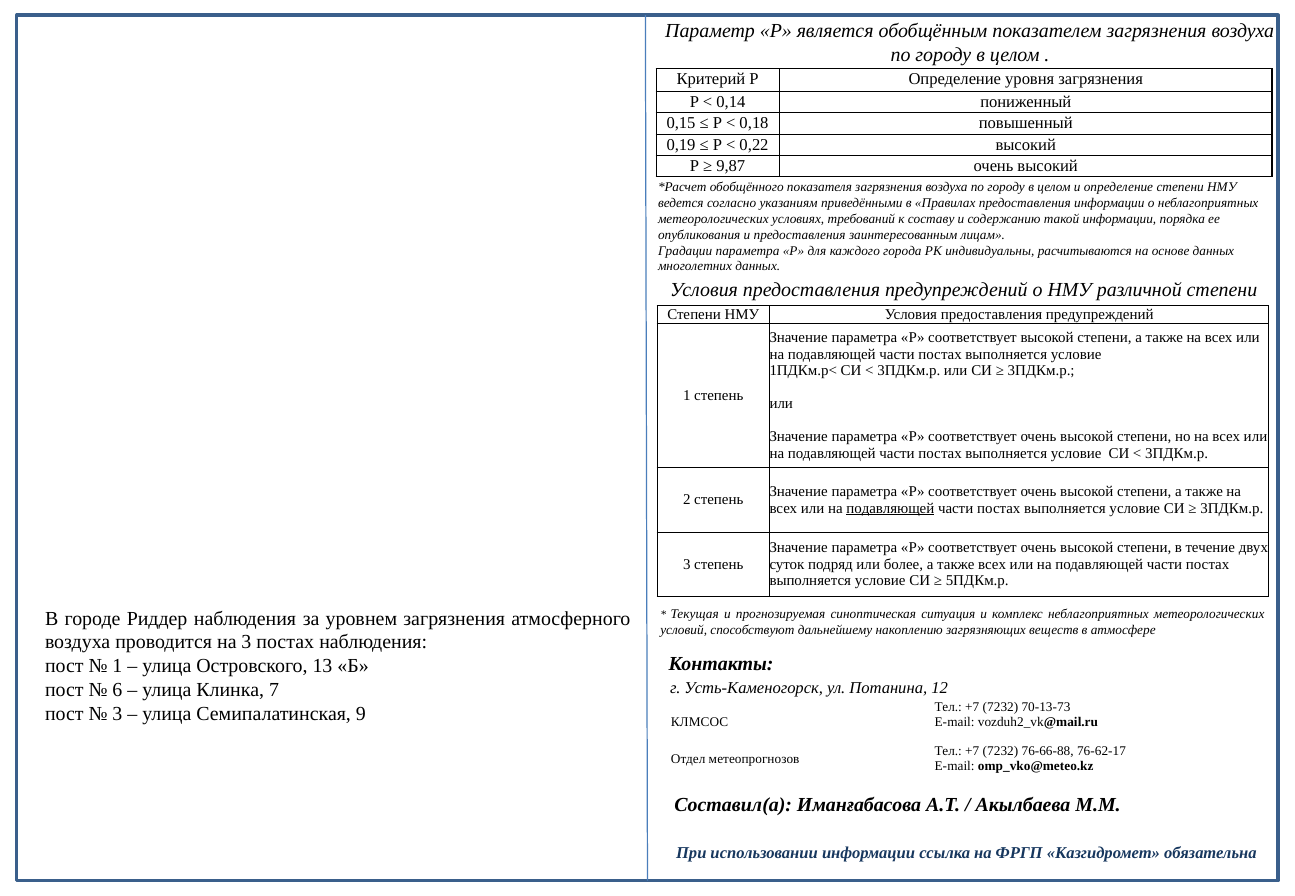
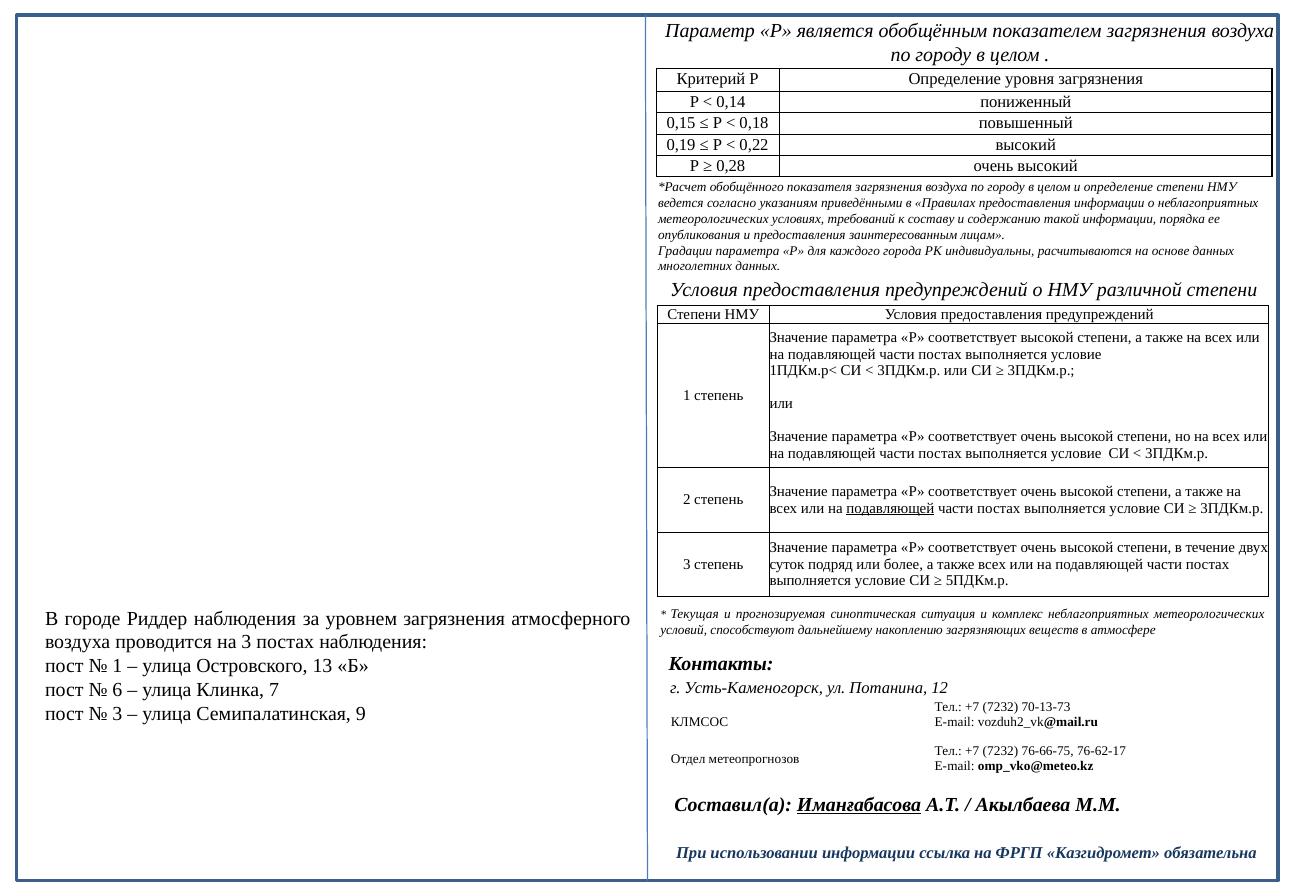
9,87: 9,87 -> 0,28
76-66-88: 76-66-88 -> 76-66-75
Иманғабасова underline: none -> present
